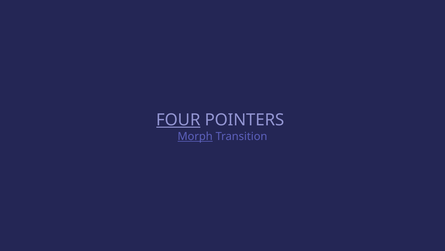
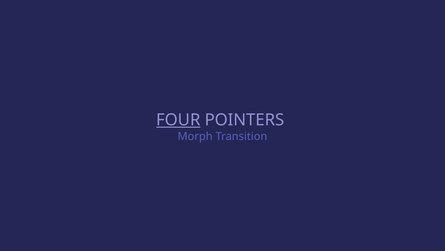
Morph underline: present -> none
